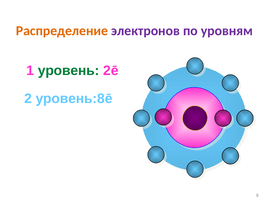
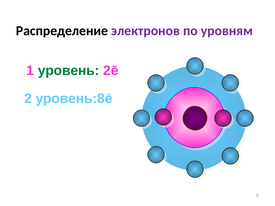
Распределение colour: orange -> black
